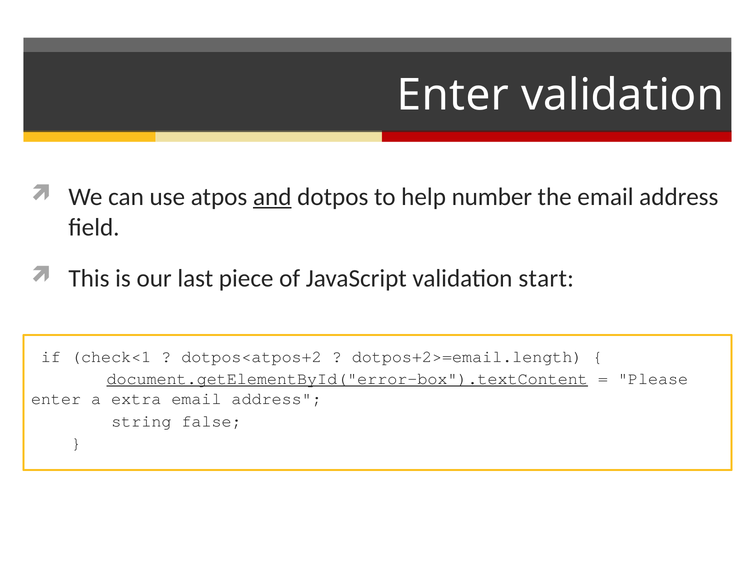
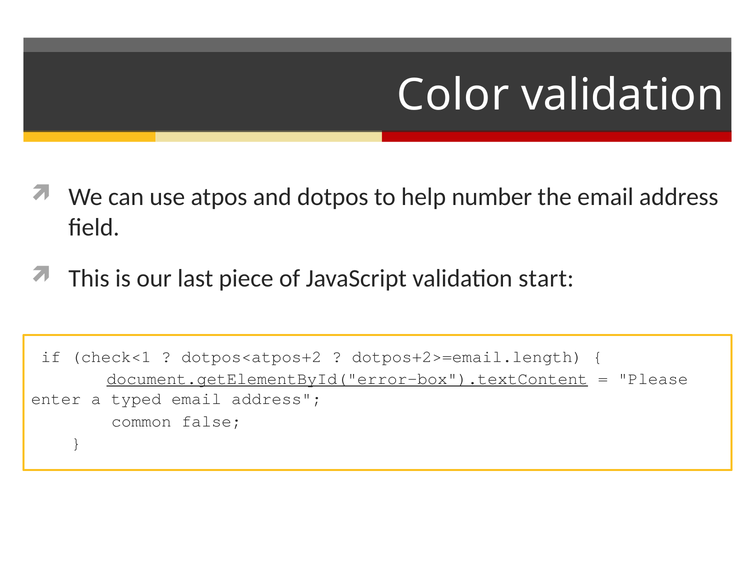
Enter at (453, 95): Enter -> Color
and underline: present -> none
extra: extra -> typed
string: string -> common
